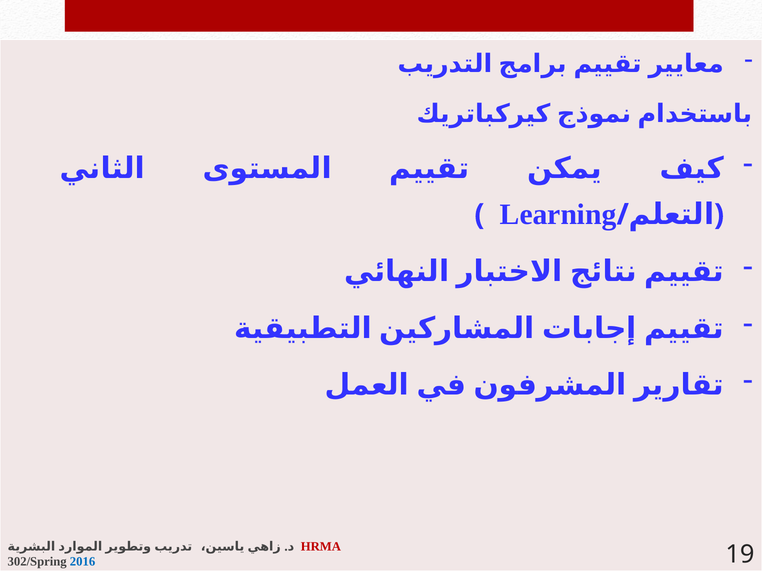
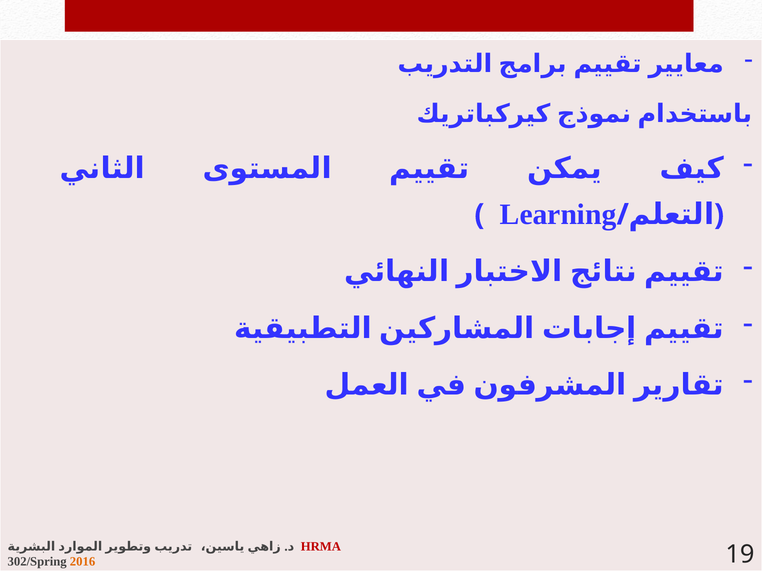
2016 colour: blue -> orange
